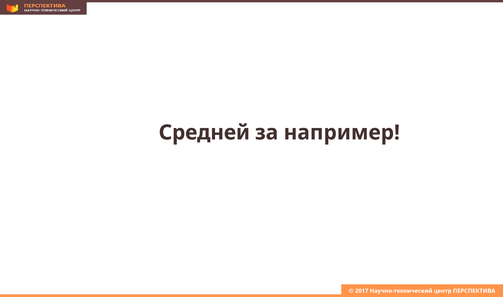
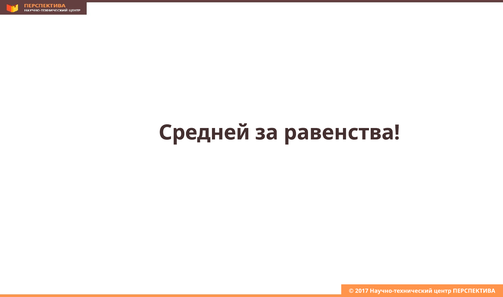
например: например -> равенства
